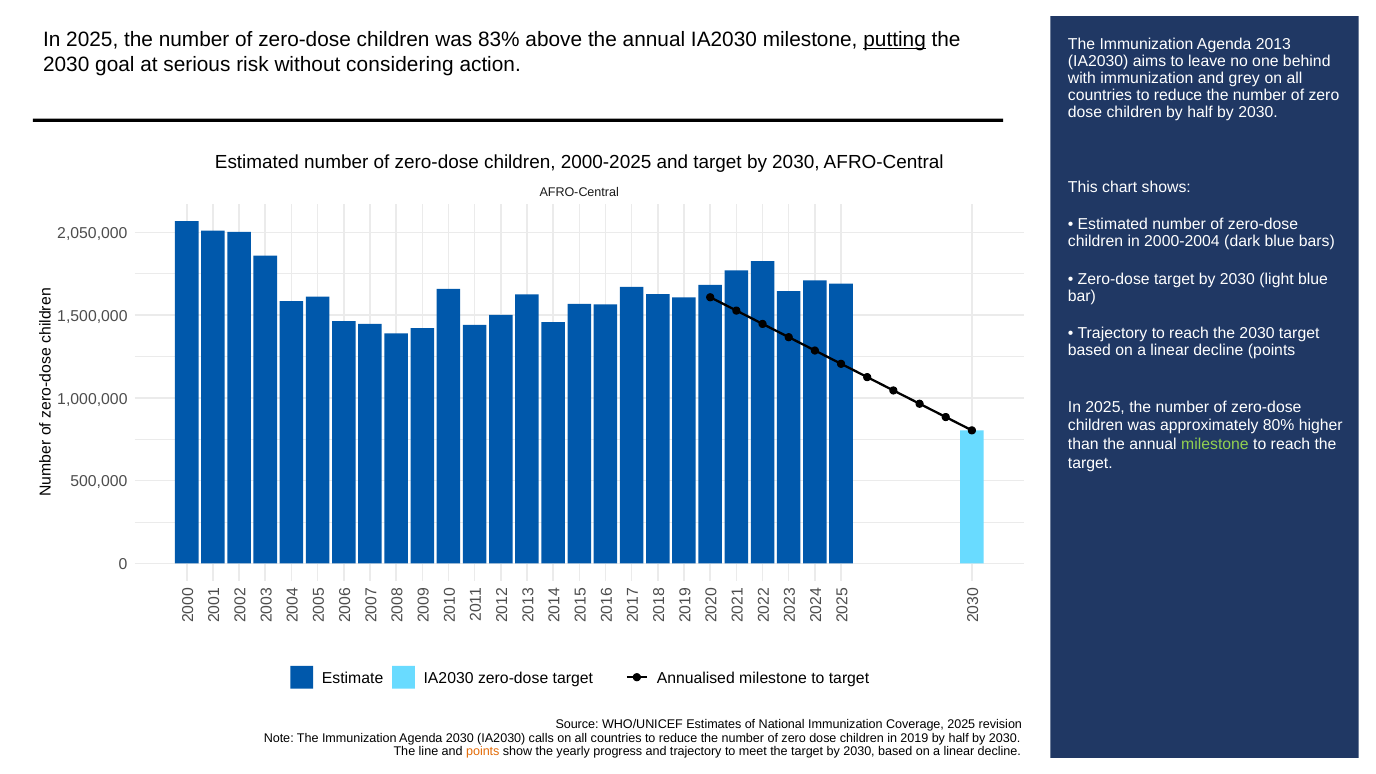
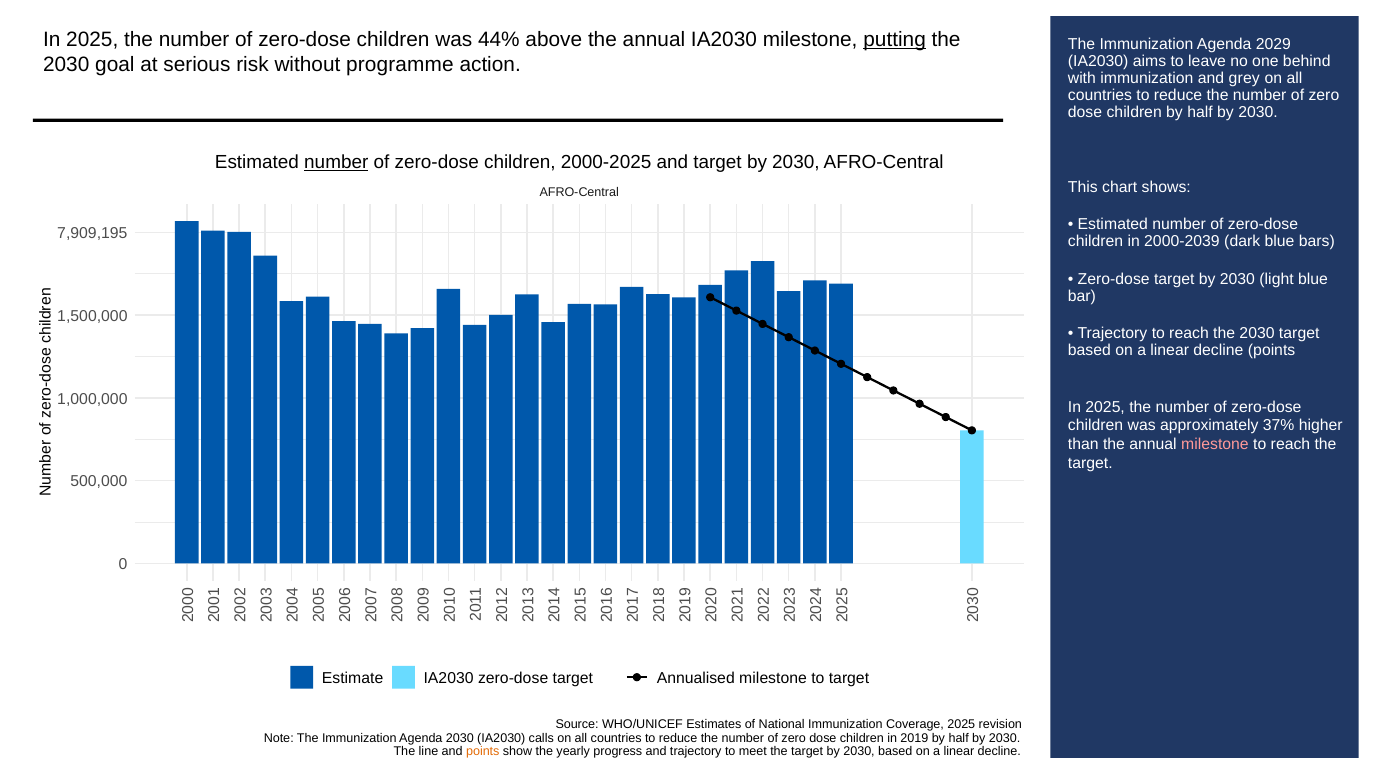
83%: 83% -> 44%
2013: 2013 -> 2029
considering: considering -> programme
number at (336, 162) underline: none -> present
2,050,000: 2,050,000 -> 7,909,195
2000-2004: 2000-2004 -> 2000-2039
80%: 80% -> 37%
milestone at (1215, 445) colour: light green -> pink
